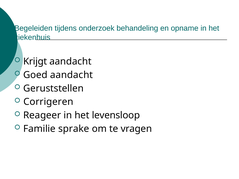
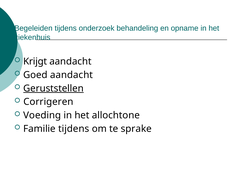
Geruststellen underline: none -> present
Reageer: Reageer -> Voeding
levensloop: levensloop -> allochtone
Familie sprake: sprake -> tijdens
vragen: vragen -> sprake
